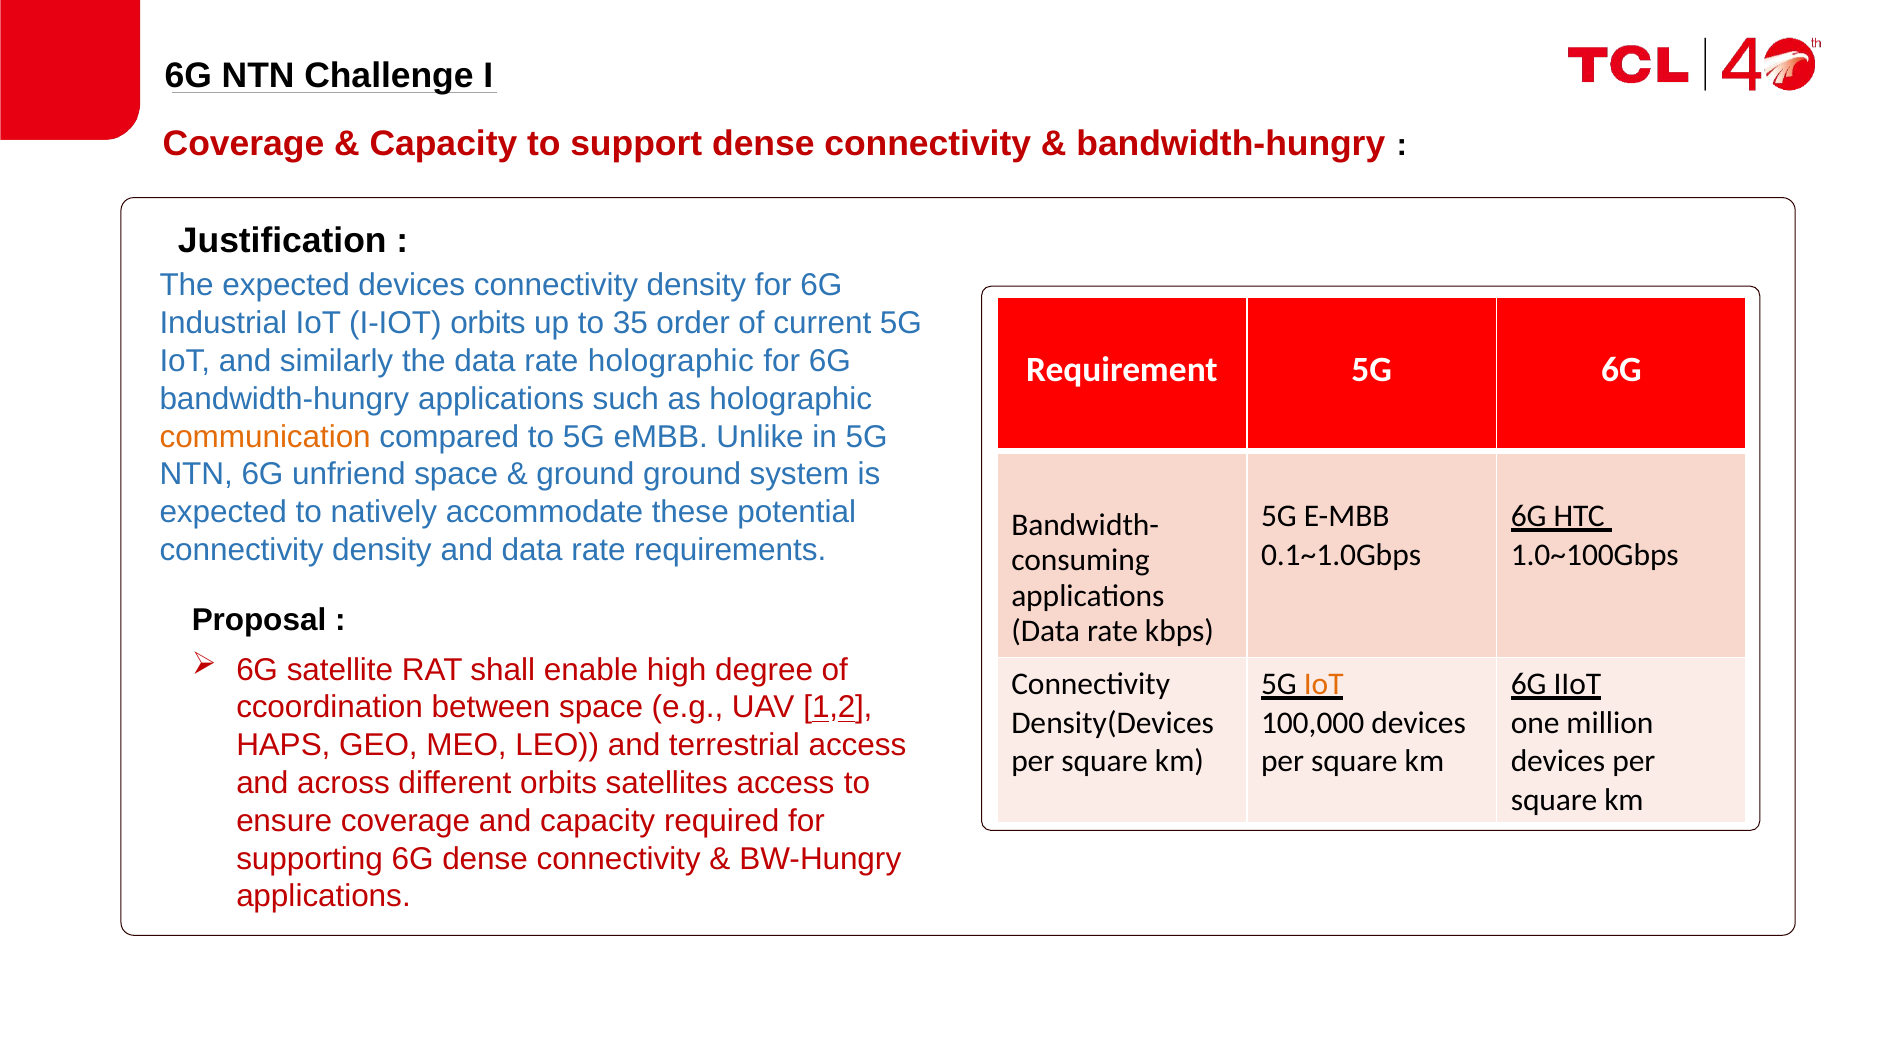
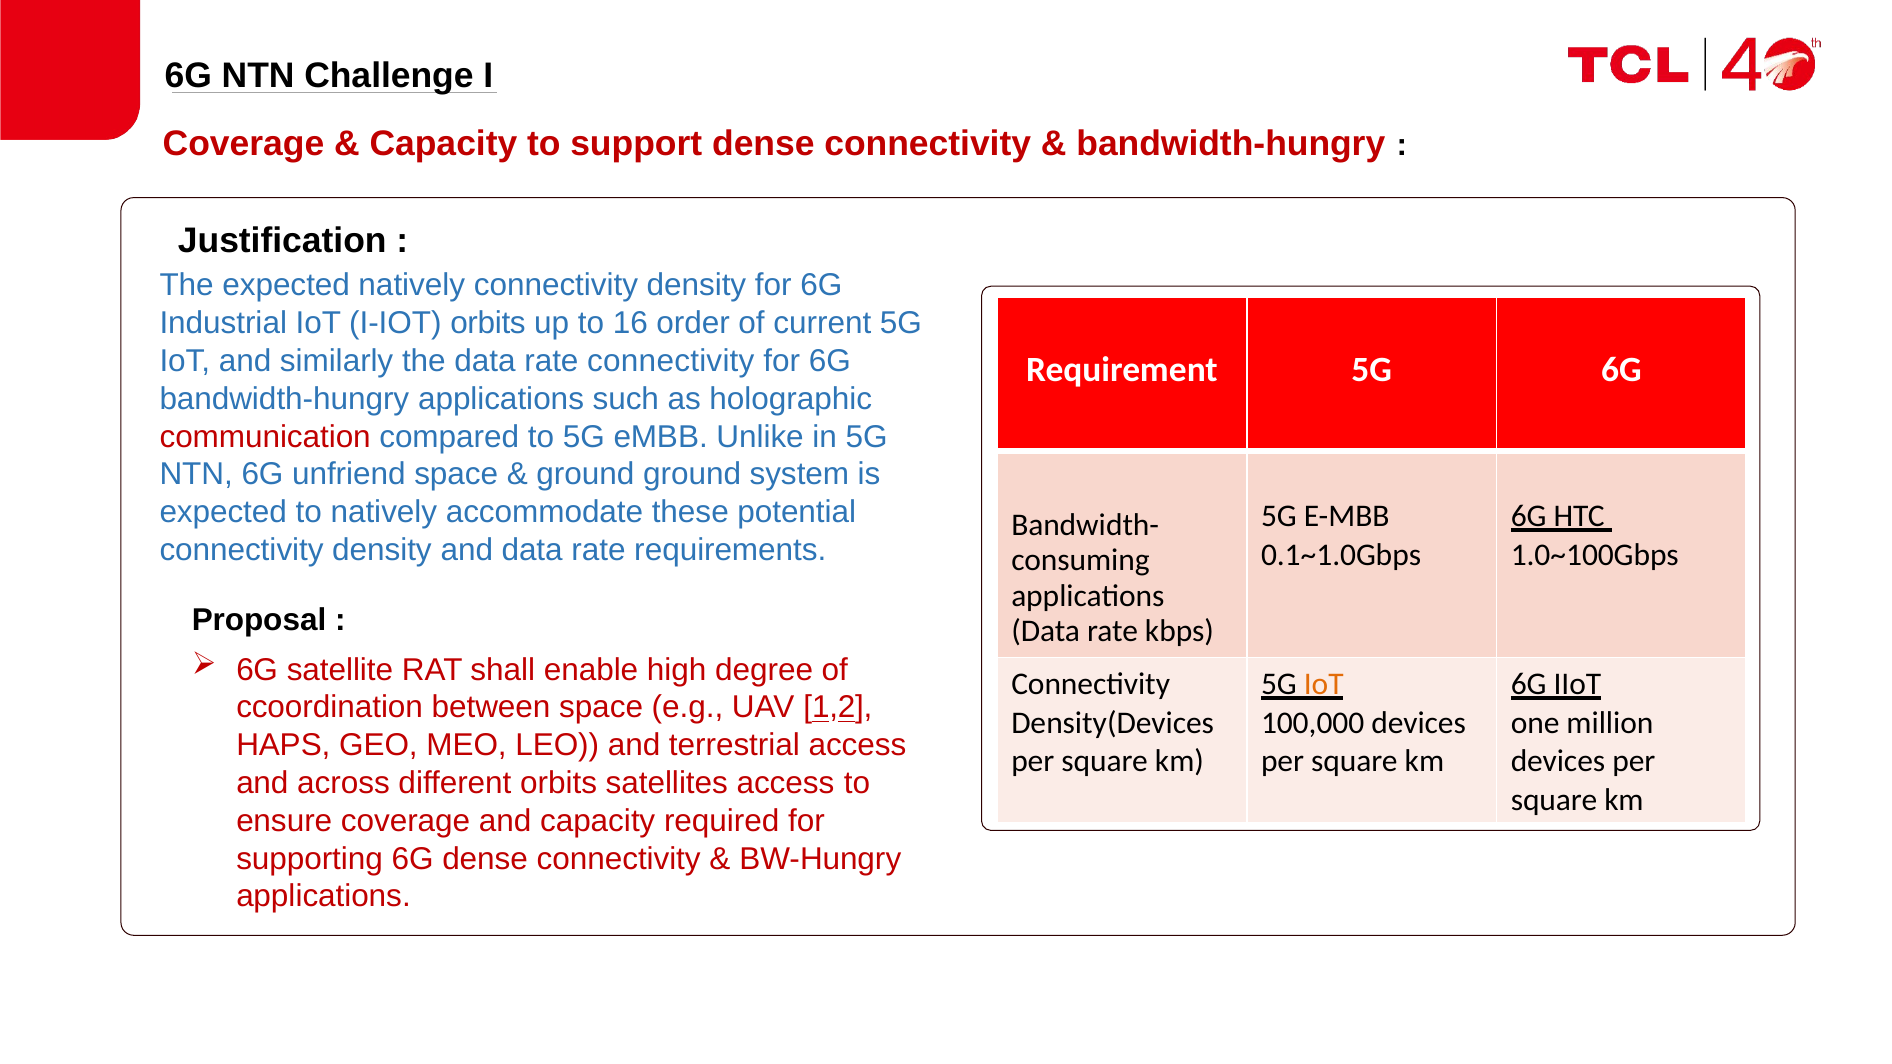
expected devices: devices -> natively
35: 35 -> 16
rate holographic: holographic -> connectivity
communication colour: orange -> red
